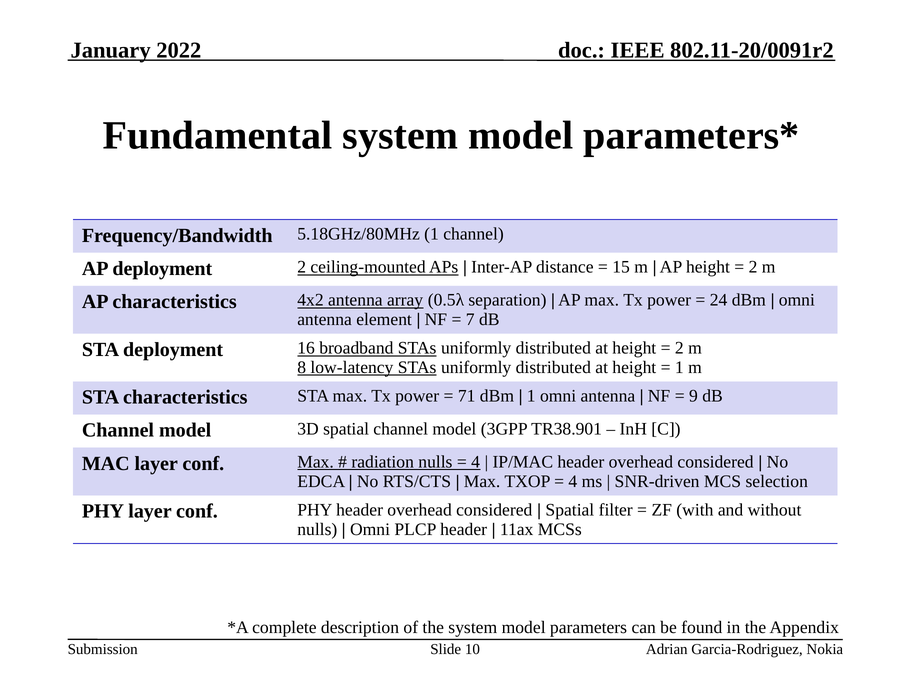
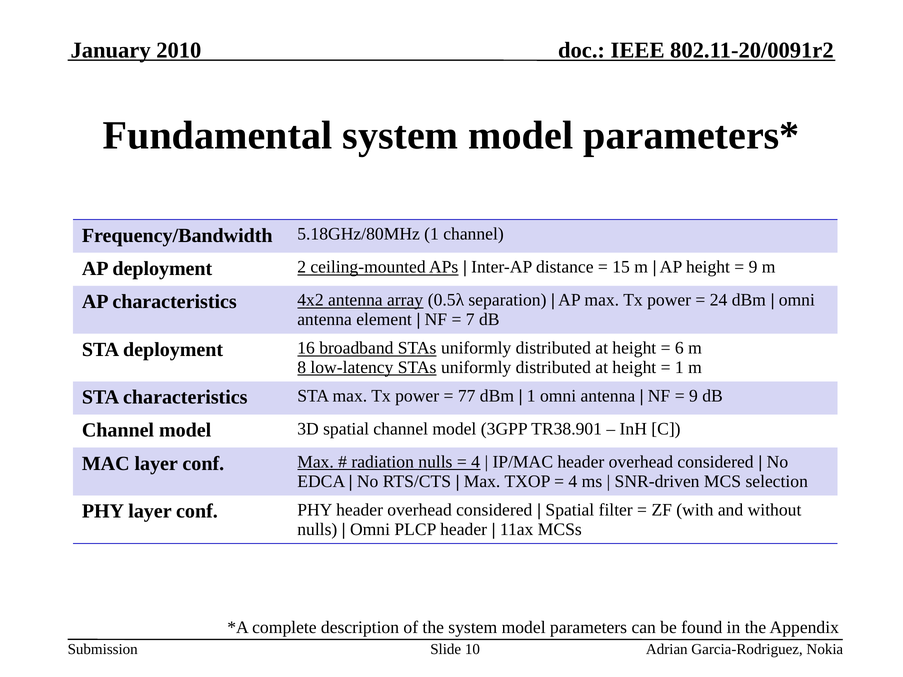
2022: 2022 -> 2010
2 at (753, 267): 2 -> 9
2 at (679, 348): 2 -> 6
71: 71 -> 77
